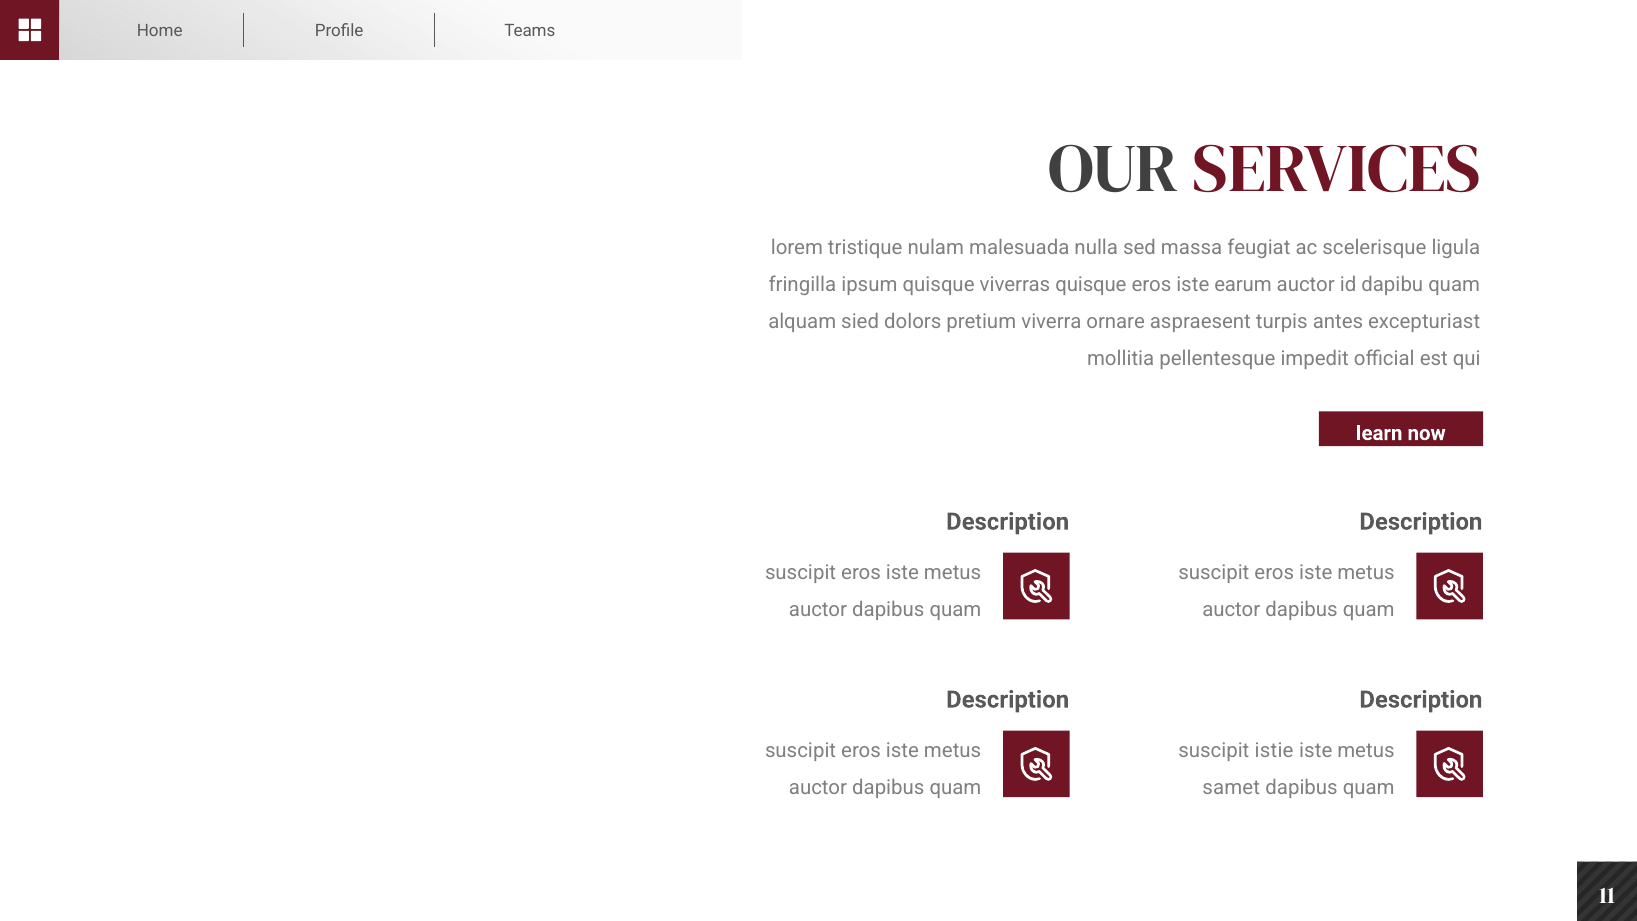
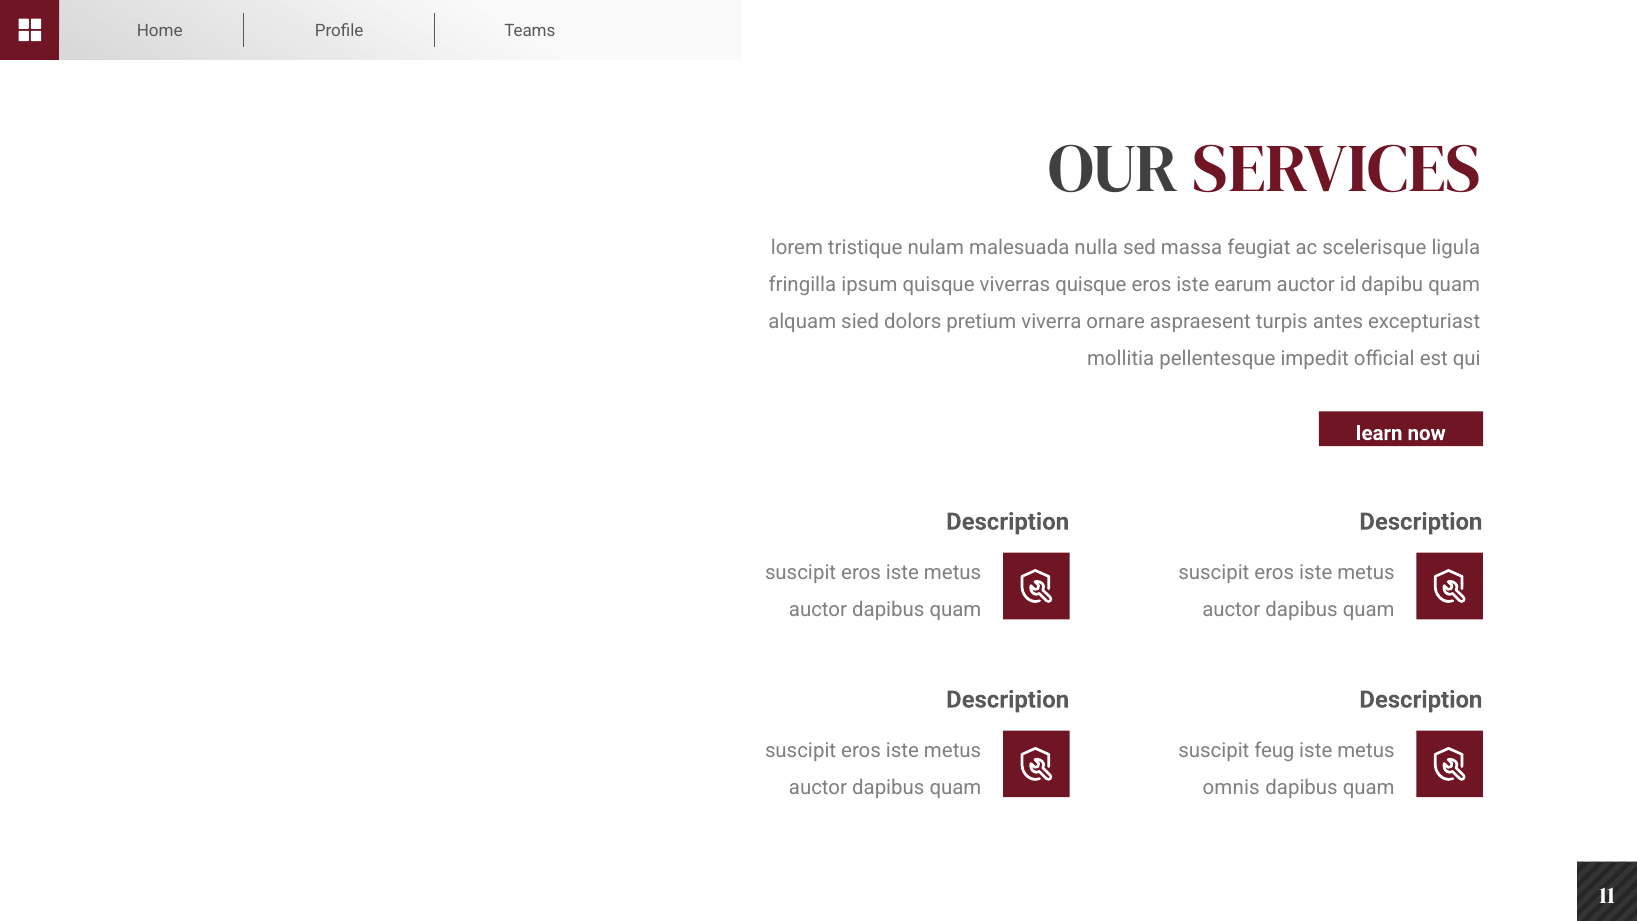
istie: istie -> feug
samet: samet -> omnis
